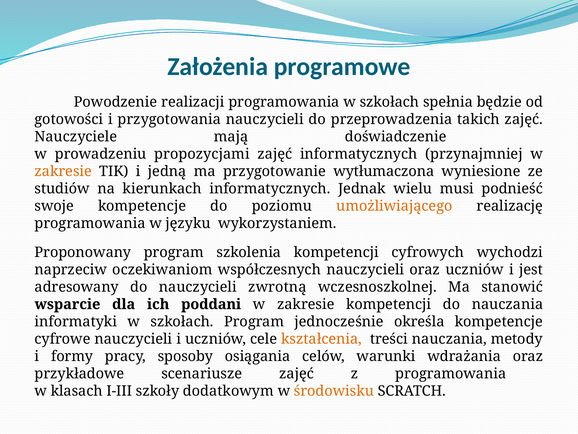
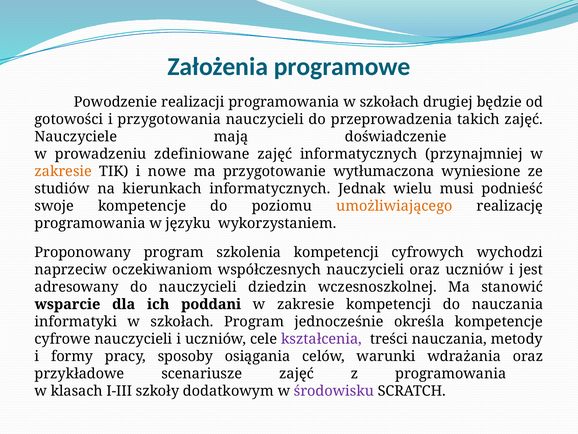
spełnia: spełnia -> drugiej
propozycjami: propozycjami -> zdefiniowane
jedną: jedną -> nowe
zwrotną: zwrotną -> dziedzin
kształcenia colour: orange -> purple
środowisku colour: orange -> purple
